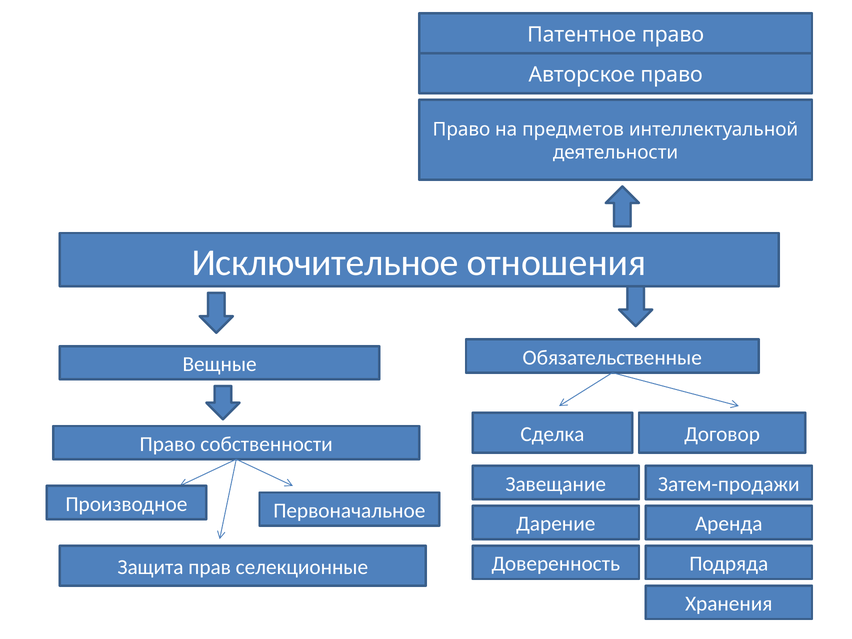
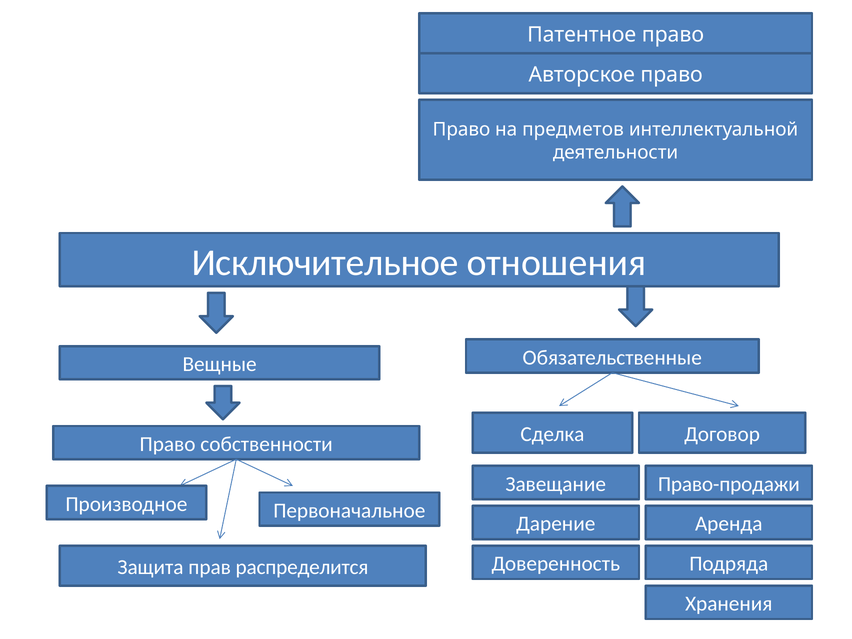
Затем-продажи: Затем-продажи -> Право-продажи
селекционные: селекционные -> распределится
